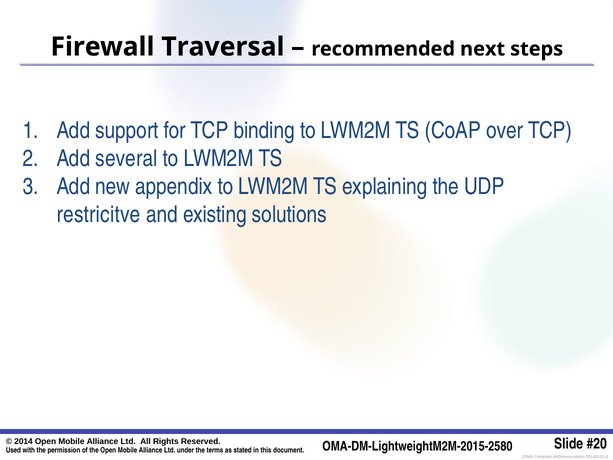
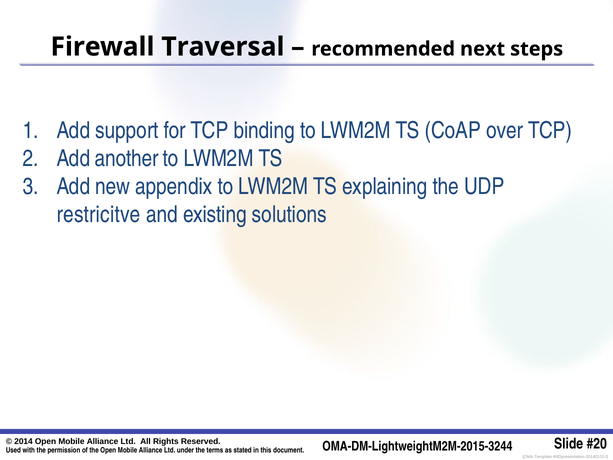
several: several -> another
OMA-DM-LightweightM2M-2015-2580: OMA-DM-LightweightM2M-2015-2580 -> OMA-DM-LightweightM2M-2015-3244
